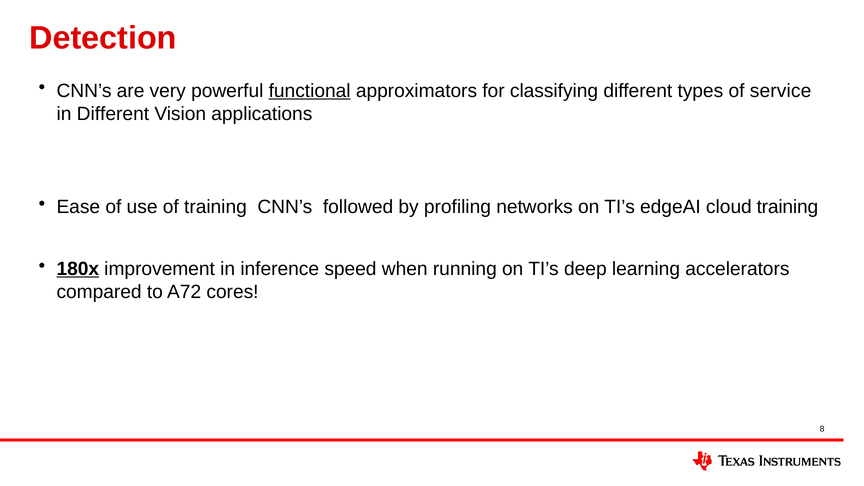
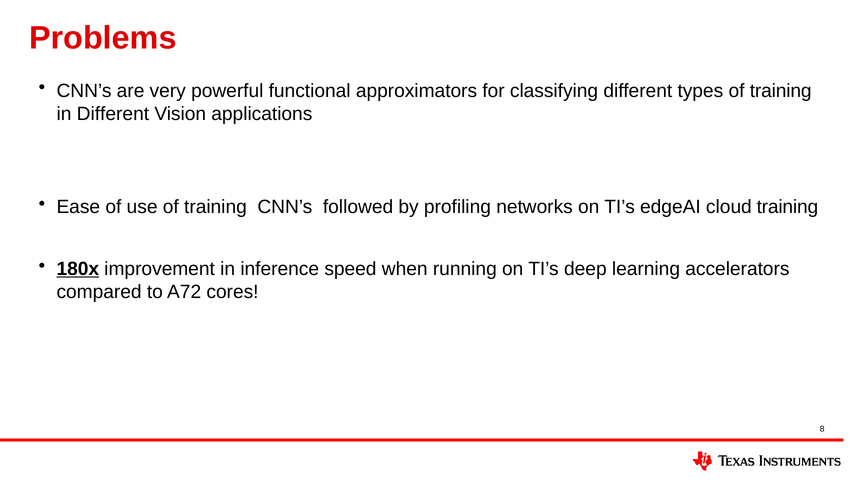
Detection: Detection -> Problems
functional underline: present -> none
types of service: service -> training
